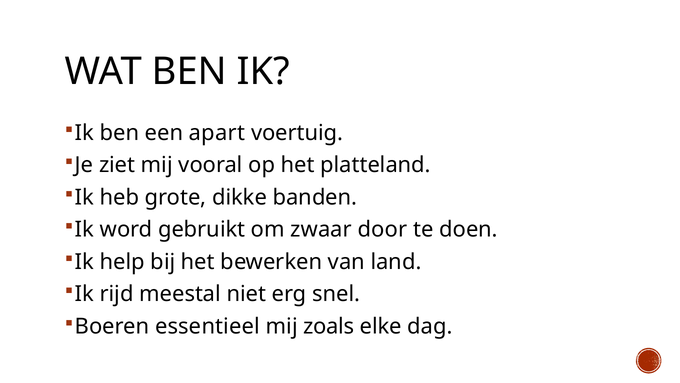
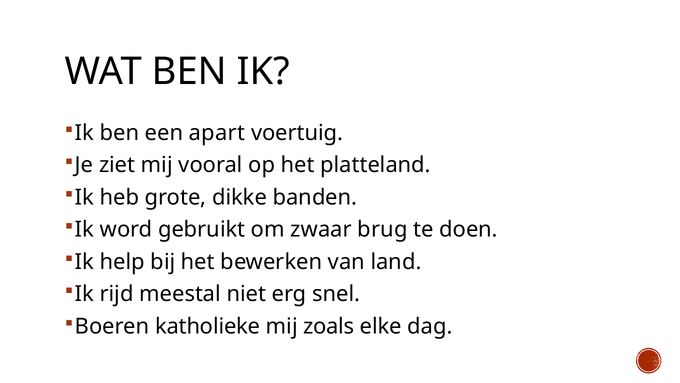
door: door -> brug
essentieel: essentieel -> katholieke
